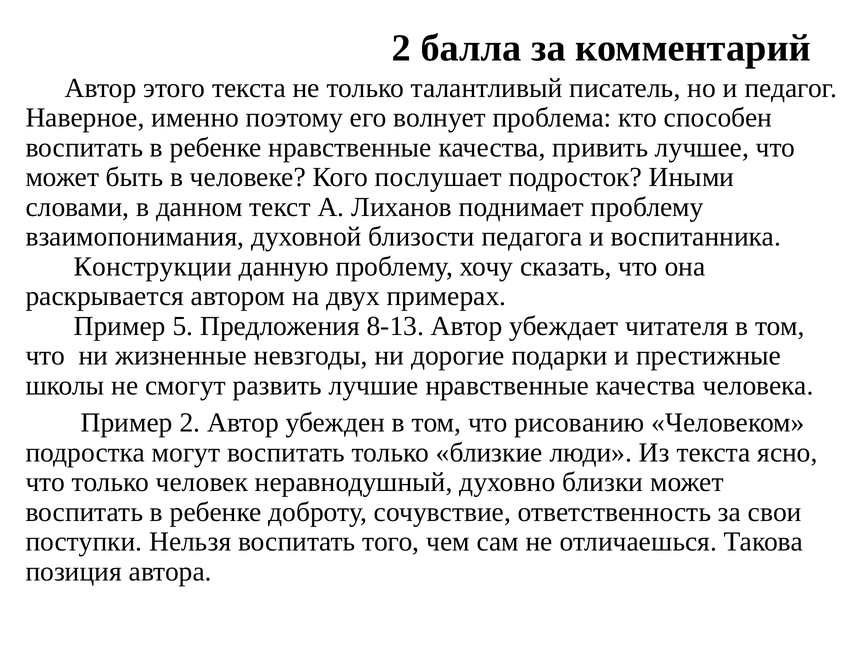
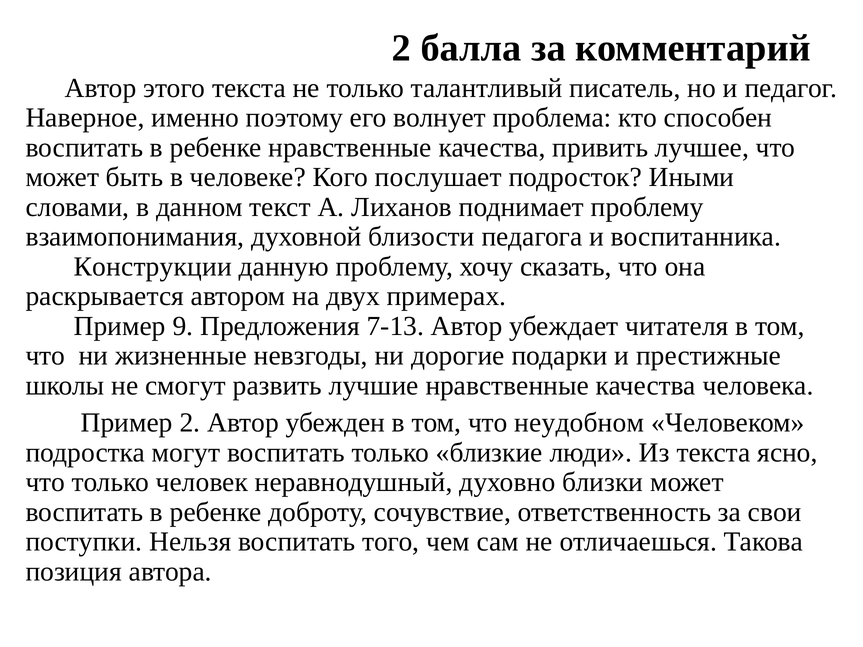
5: 5 -> 9
8-13: 8-13 -> 7-13
рисованию: рисованию -> неудобном
